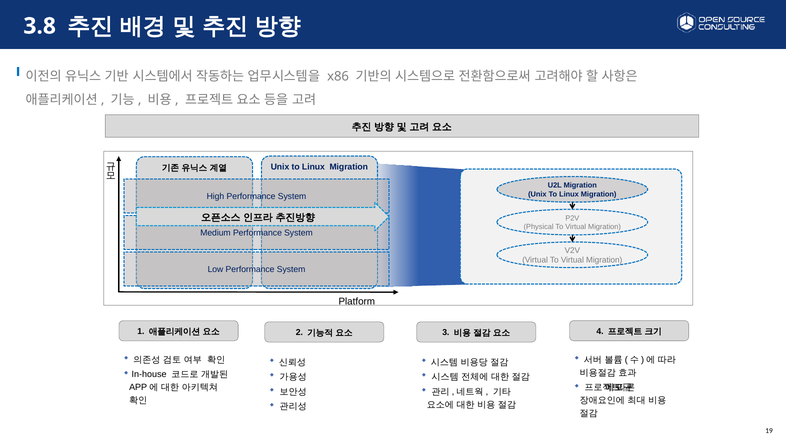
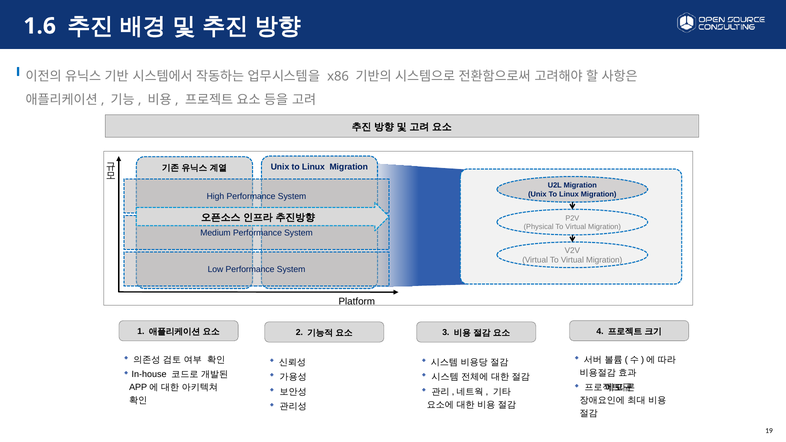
3.8: 3.8 -> 1.6
